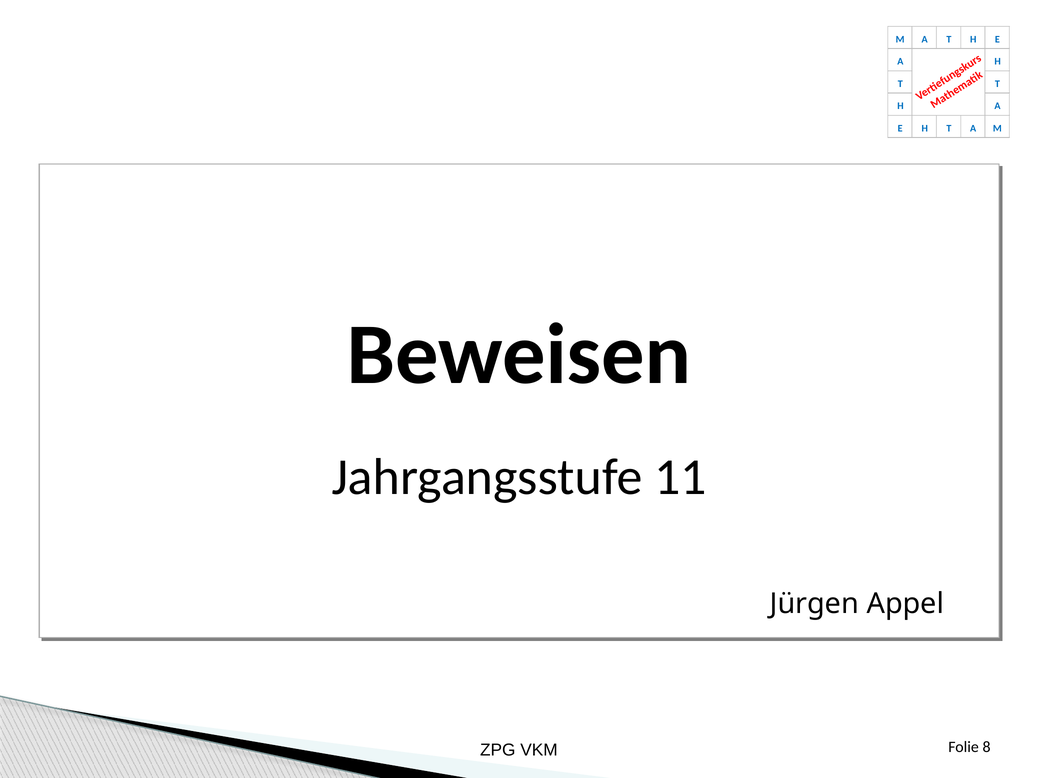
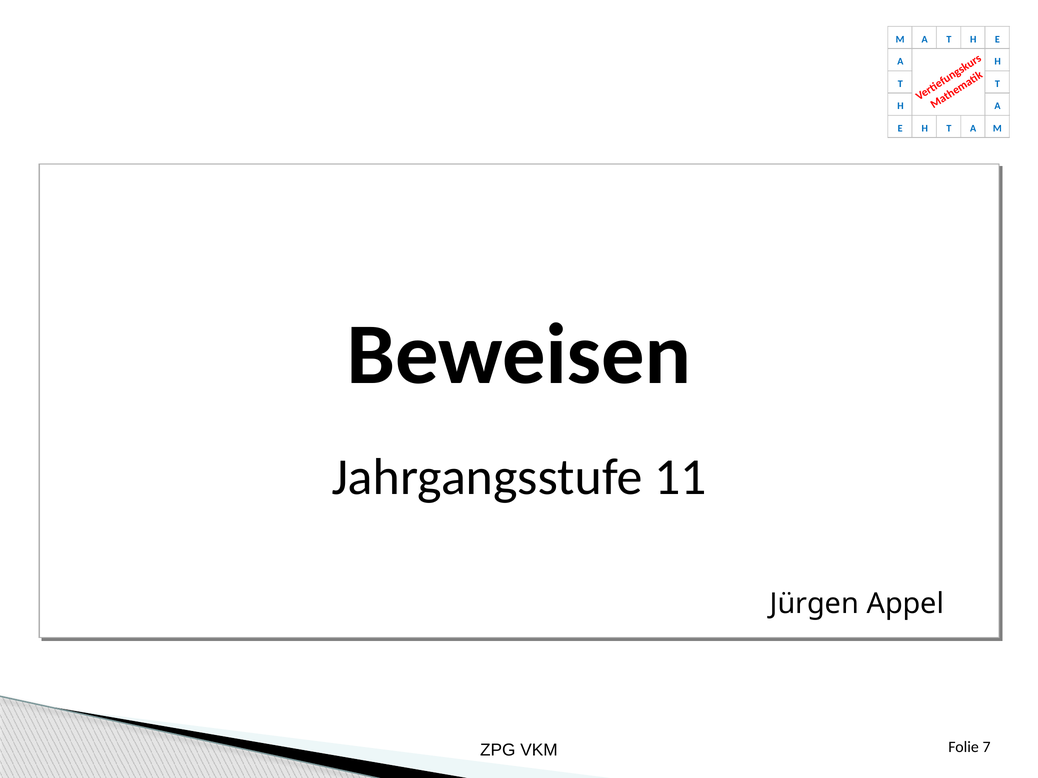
8: 8 -> 7
